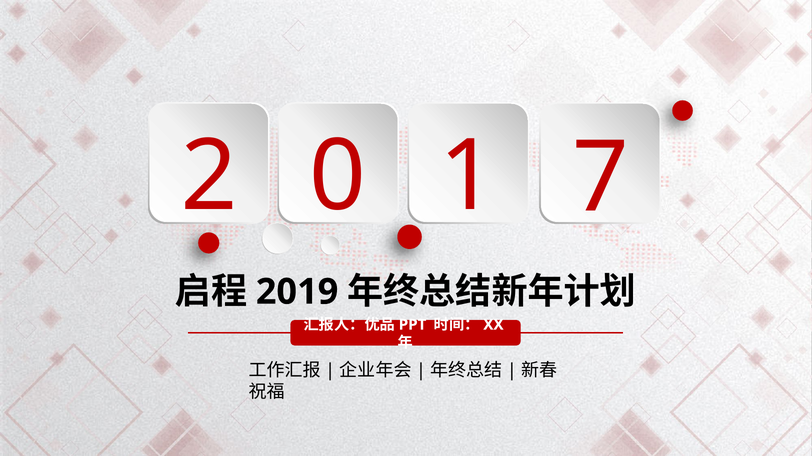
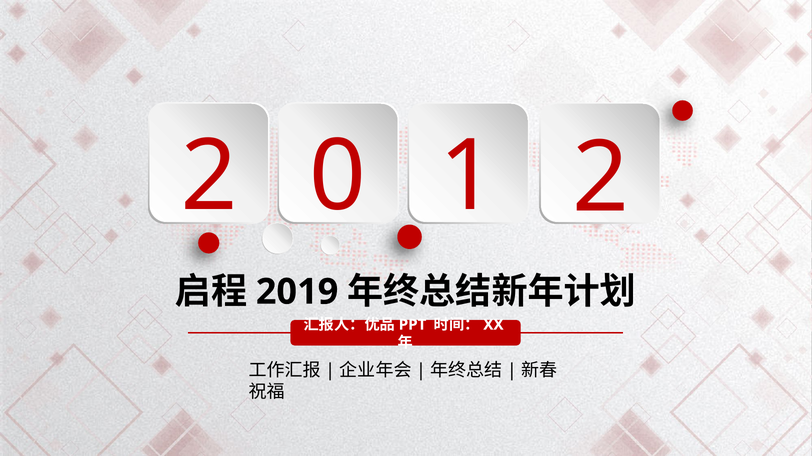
1 7: 7 -> 2
